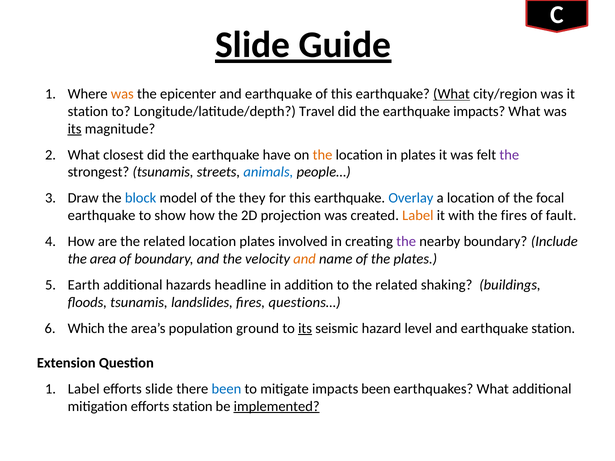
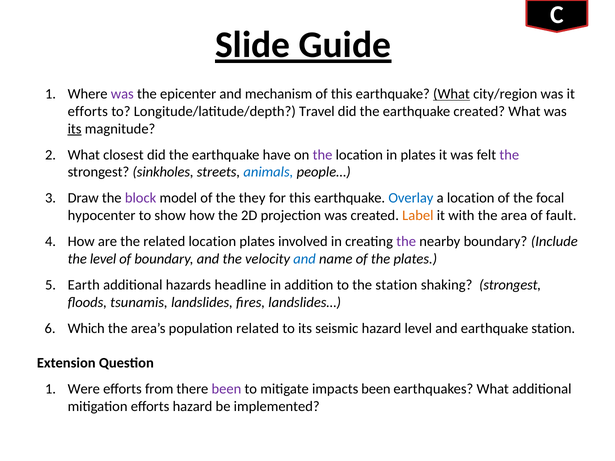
was at (122, 94) colour: orange -> purple
epicenter and earthquake: earthquake -> mechanism
station at (88, 111): station -> efforts
earthquake impacts: impacts -> created
the at (323, 155) colour: orange -> purple
strongest tsunamis: tsunamis -> sinkholes
block colour: blue -> purple
earthquake at (102, 216): earthquake -> hypocenter
the fires: fires -> area
the area: area -> level
and at (305, 259) colour: orange -> blue
to the related: related -> station
shaking buildings: buildings -> strongest
questions…: questions… -> landslides…
population ground: ground -> related
its at (305, 328) underline: present -> none
Label at (84, 389): Label -> Were
efforts slide: slide -> from
been at (226, 389) colour: blue -> purple
efforts station: station -> hazard
implemented underline: present -> none
